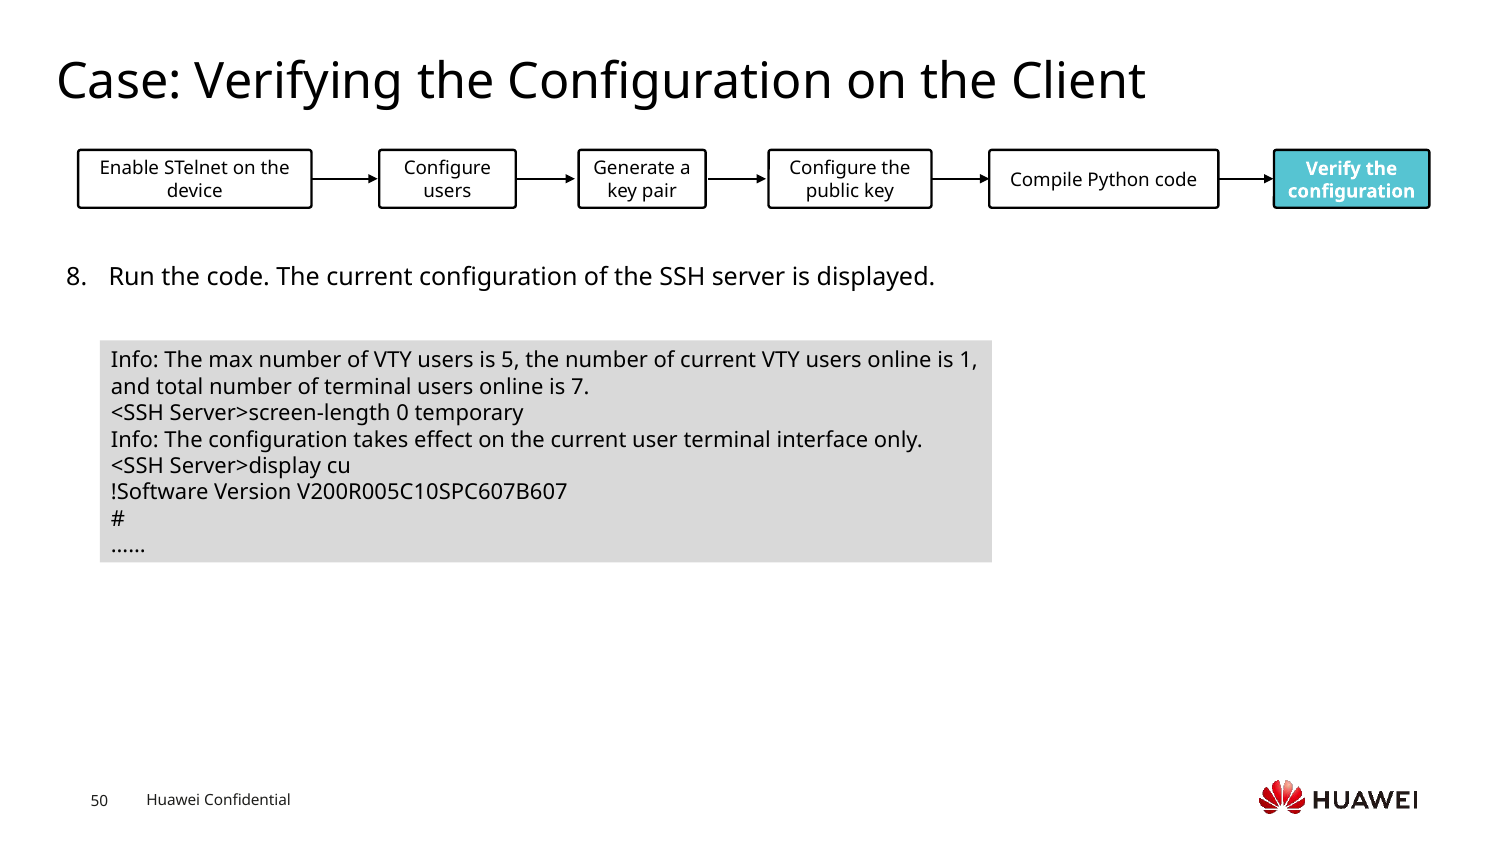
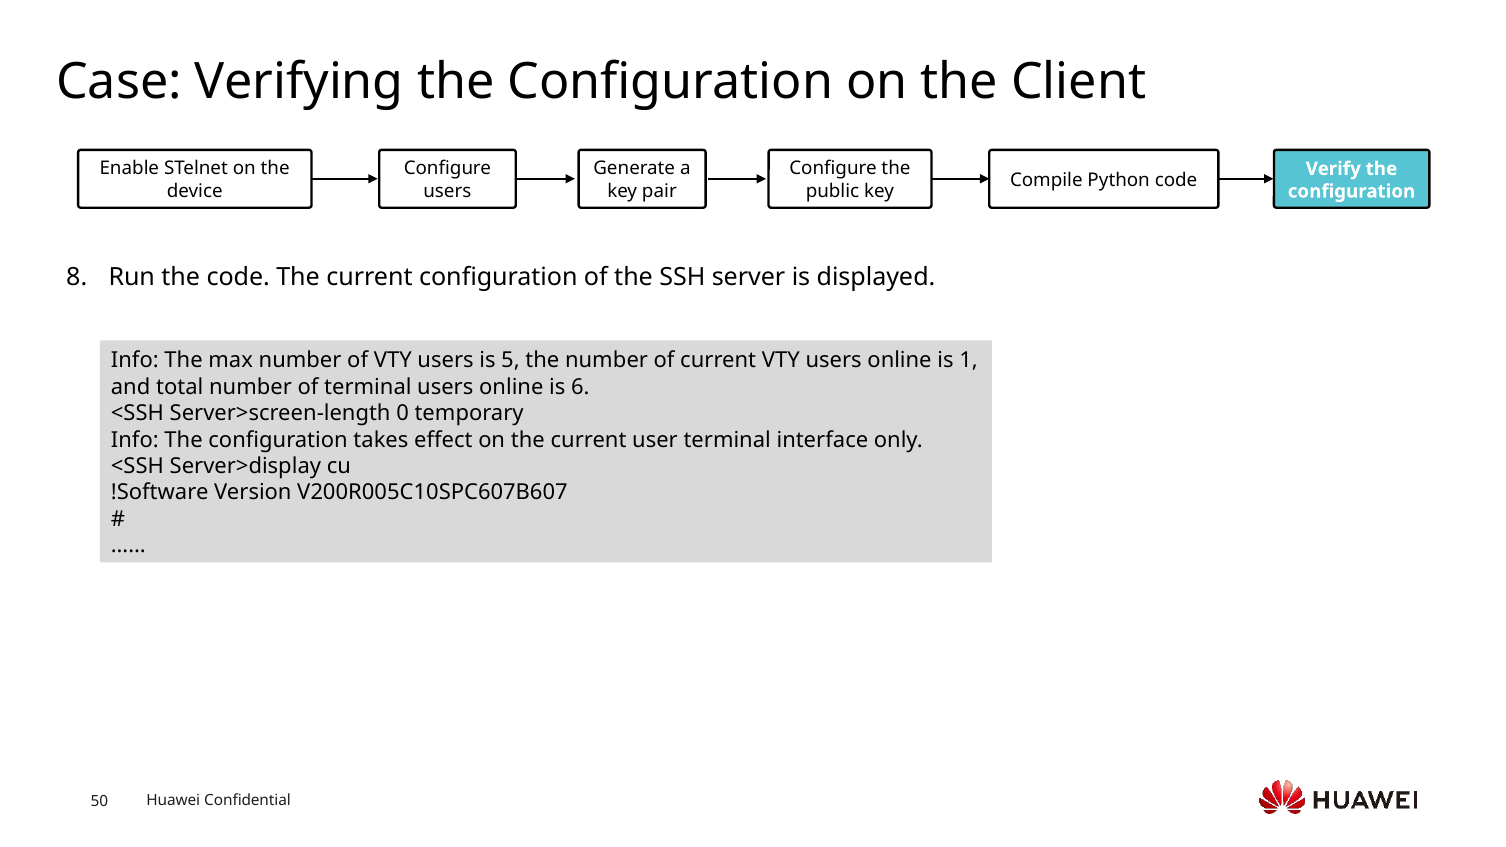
7: 7 -> 6
